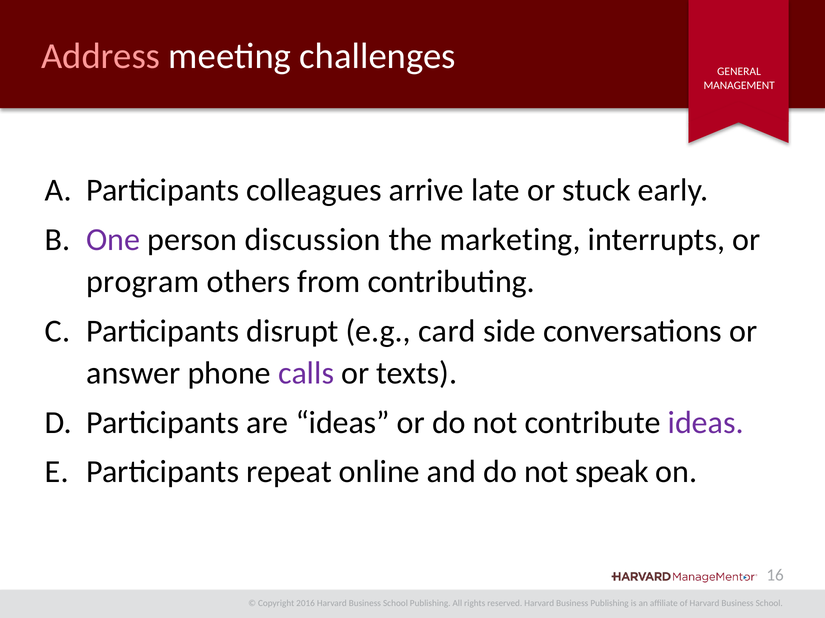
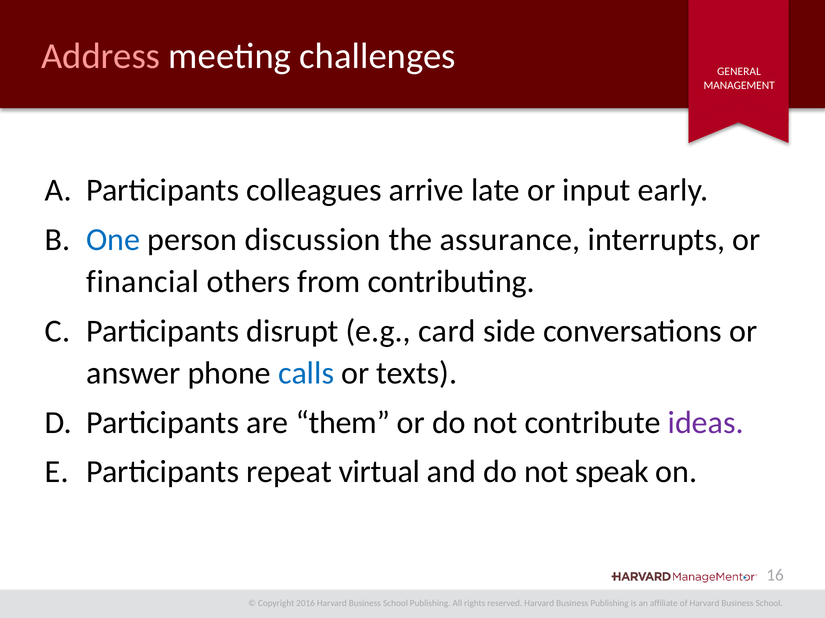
stuck: stuck -> input
One colour: purple -> blue
marketing: marketing -> assurance
program: program -> financial
calls colour: purple -> blue
are ideas: ideas -> them
online: online -> virtual
